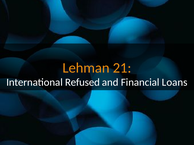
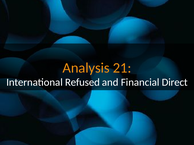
Lehman: Lehman -> Analysis
Loans: Loans -> Direct
